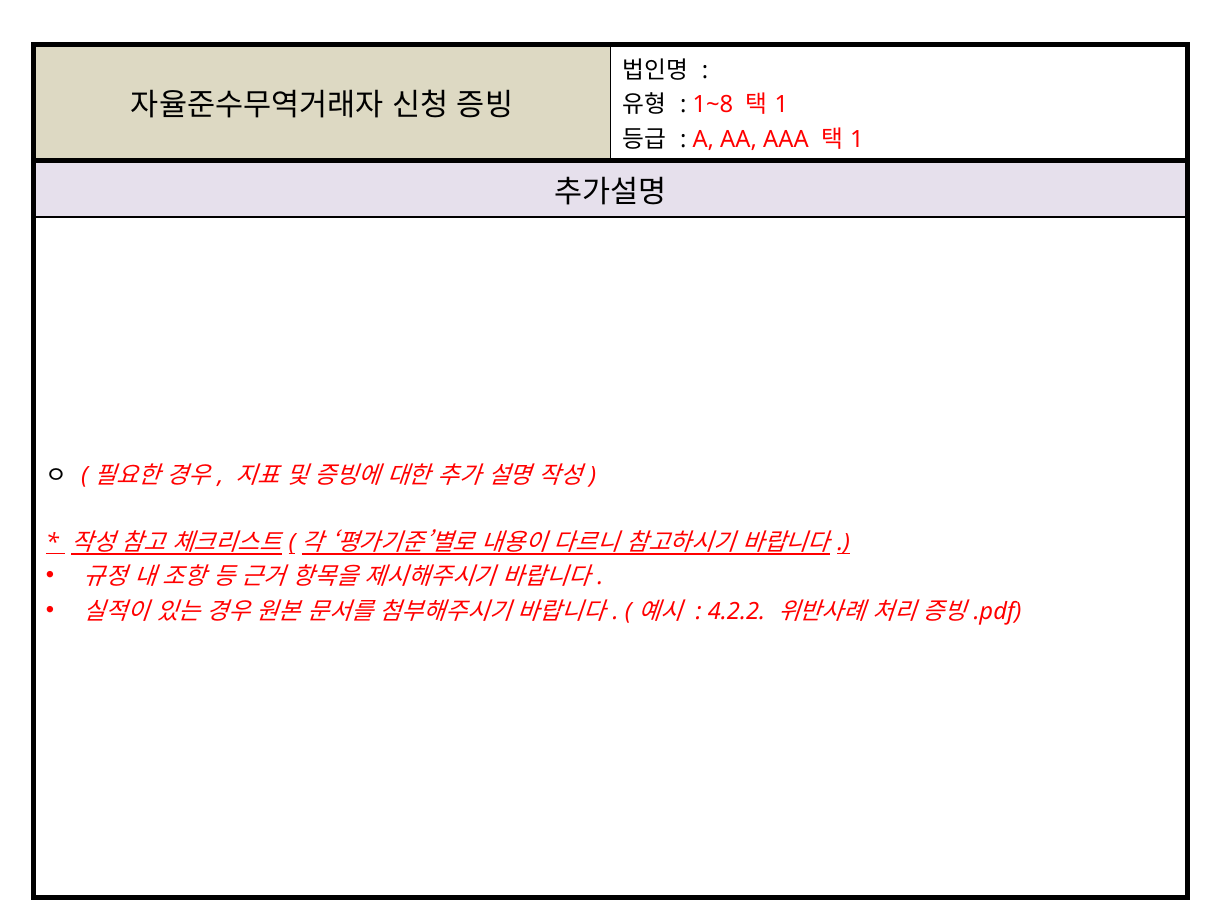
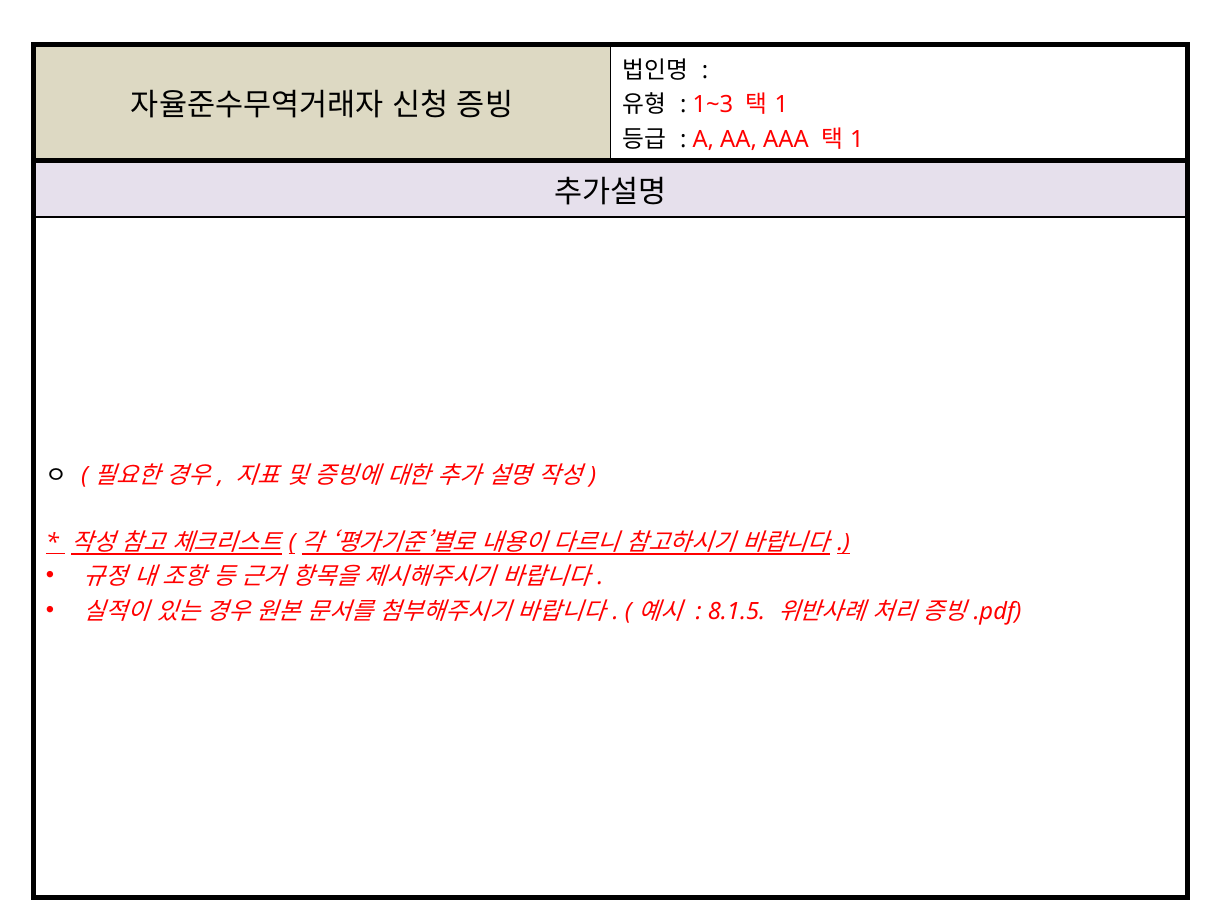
1~8: 1~8 -> 1~3
4.2.2: 4.2.2 -> 8.1.5
